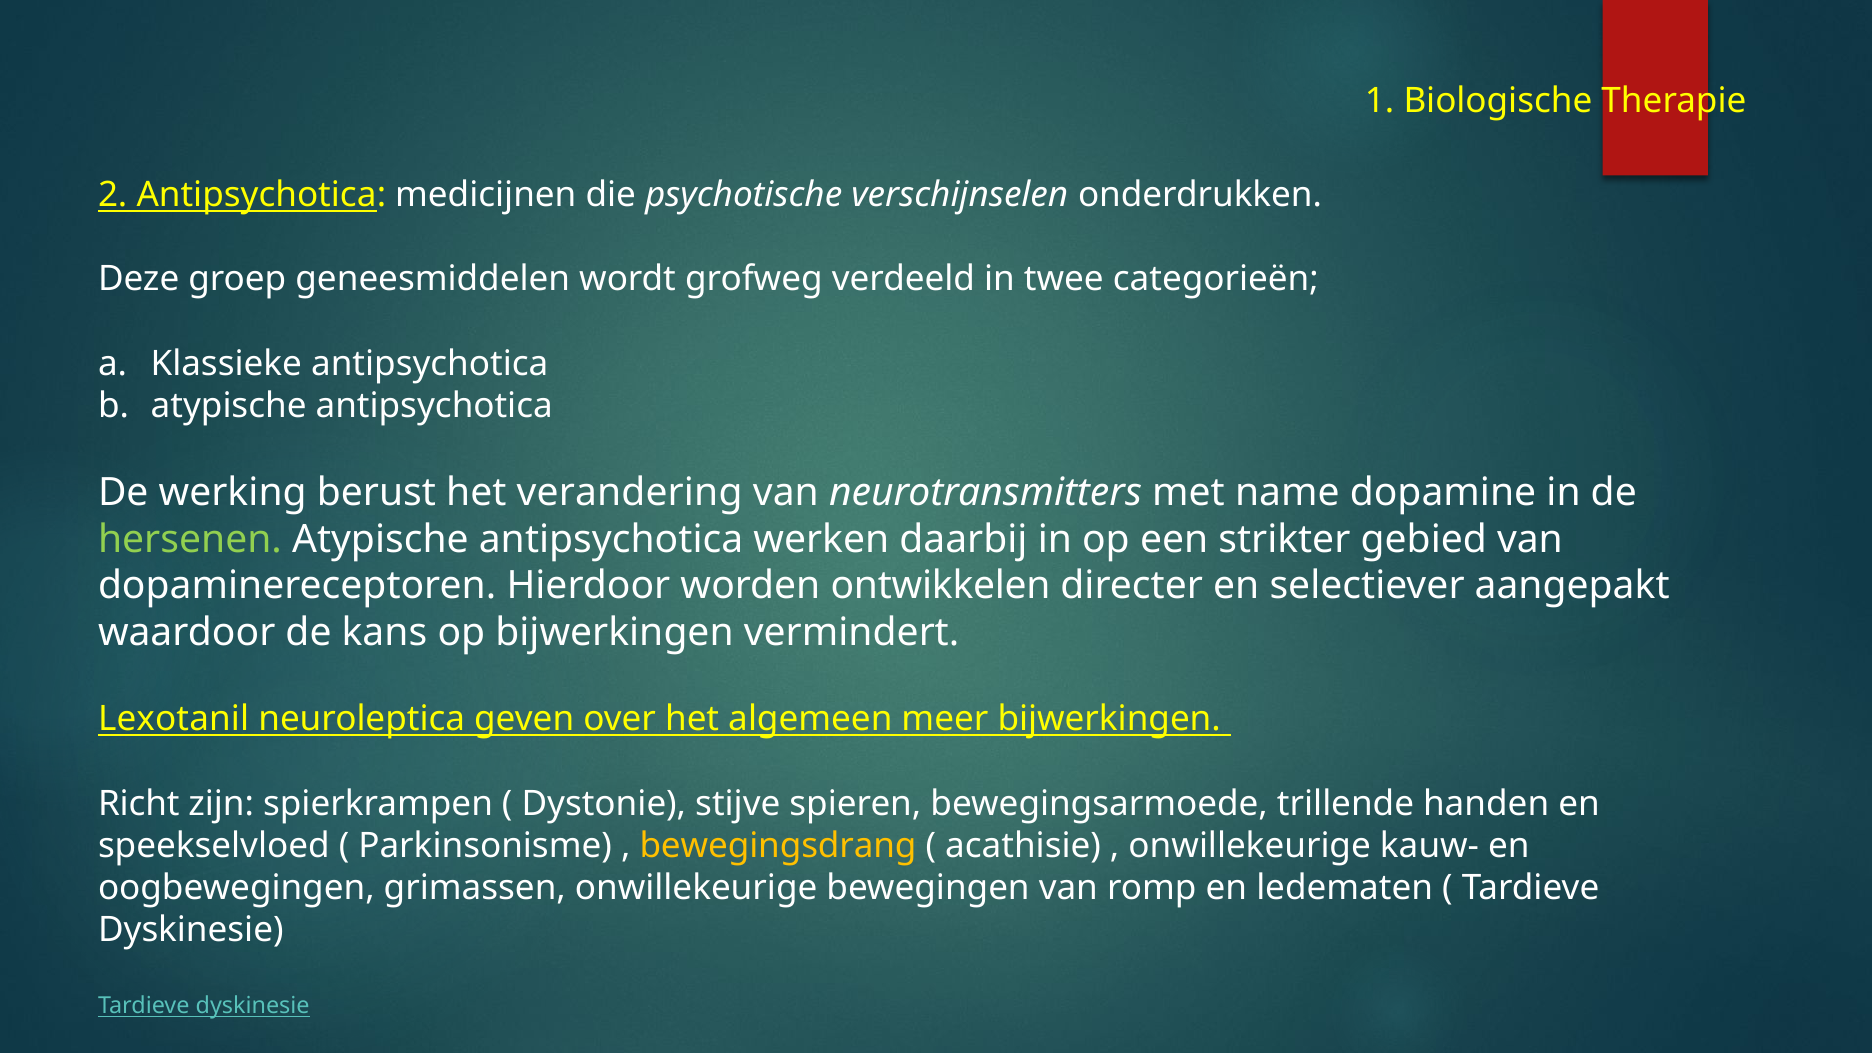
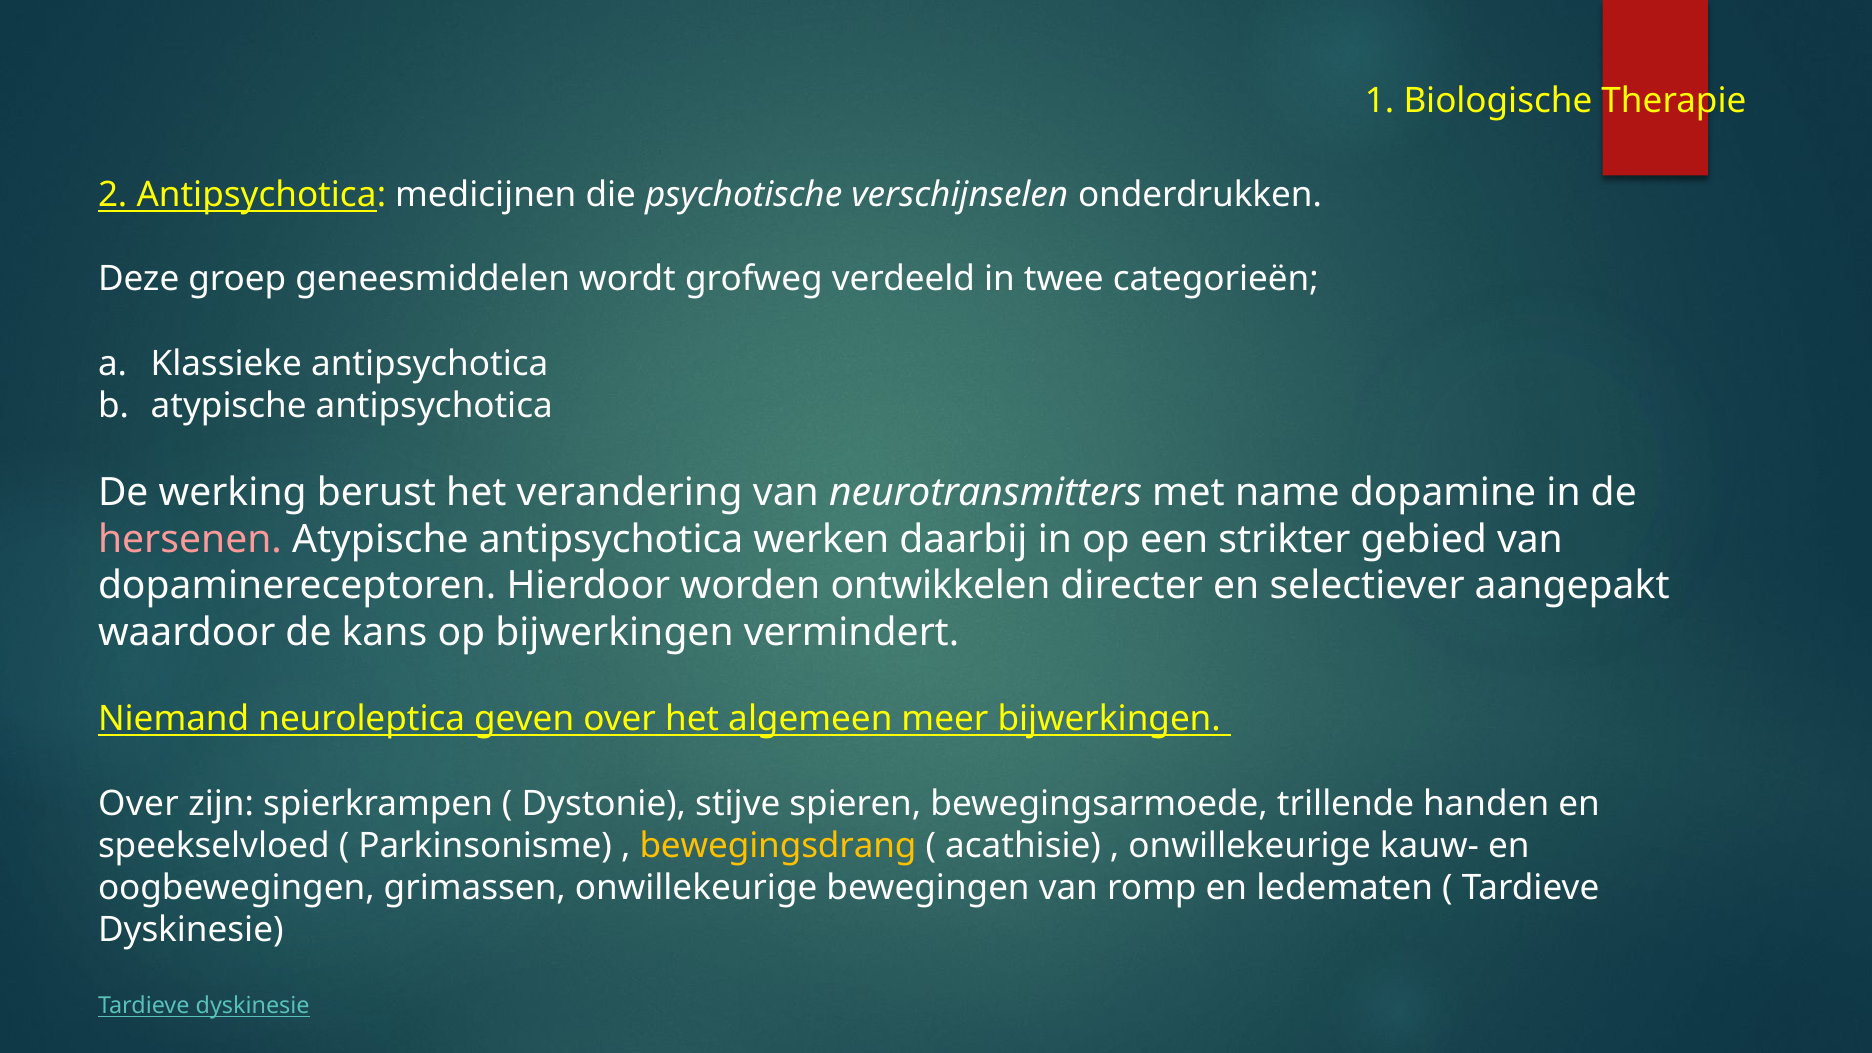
hersenen colour: light green -> pink
Lexotanil: Lexotanil -> Niemand
Richt at (139, 803): Richt -> Over
